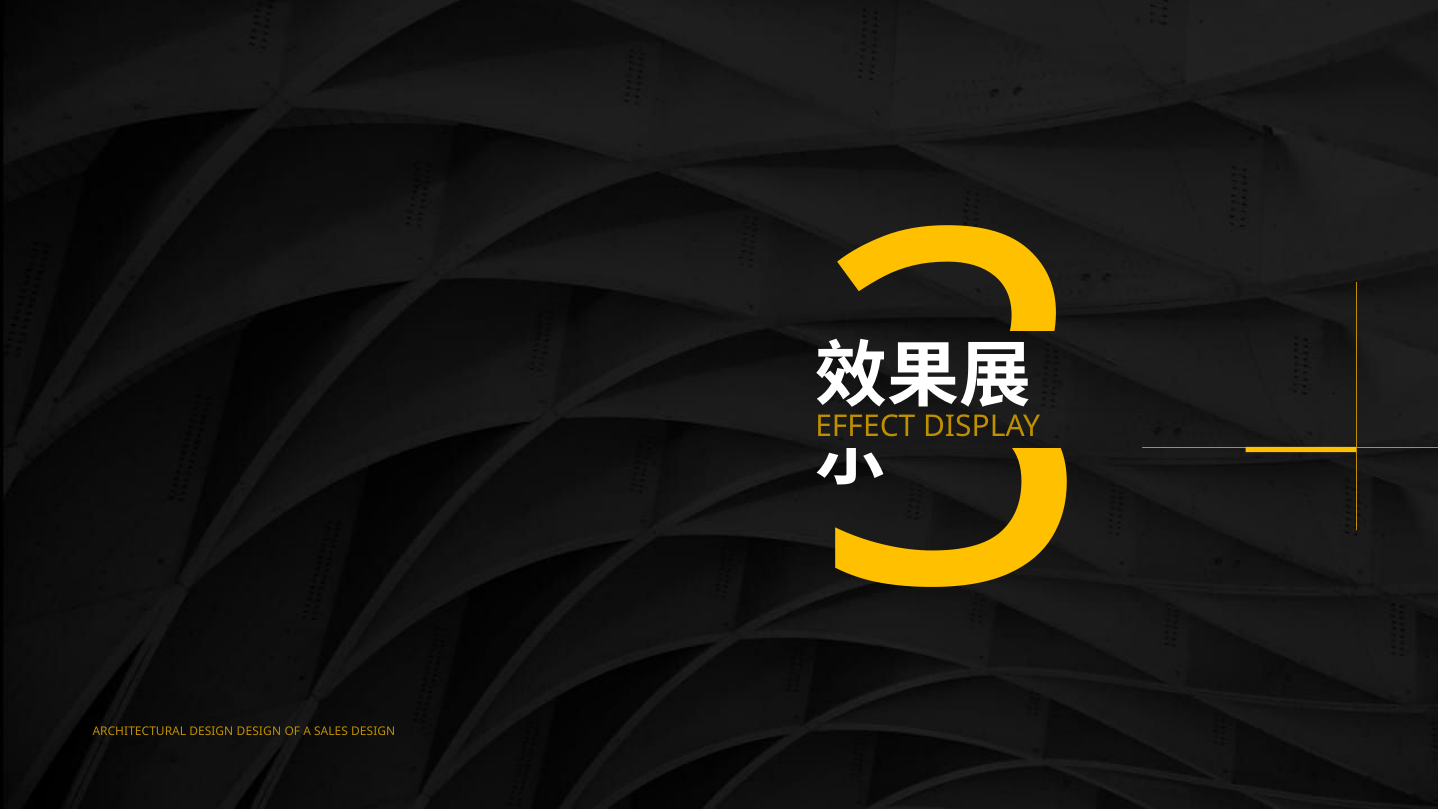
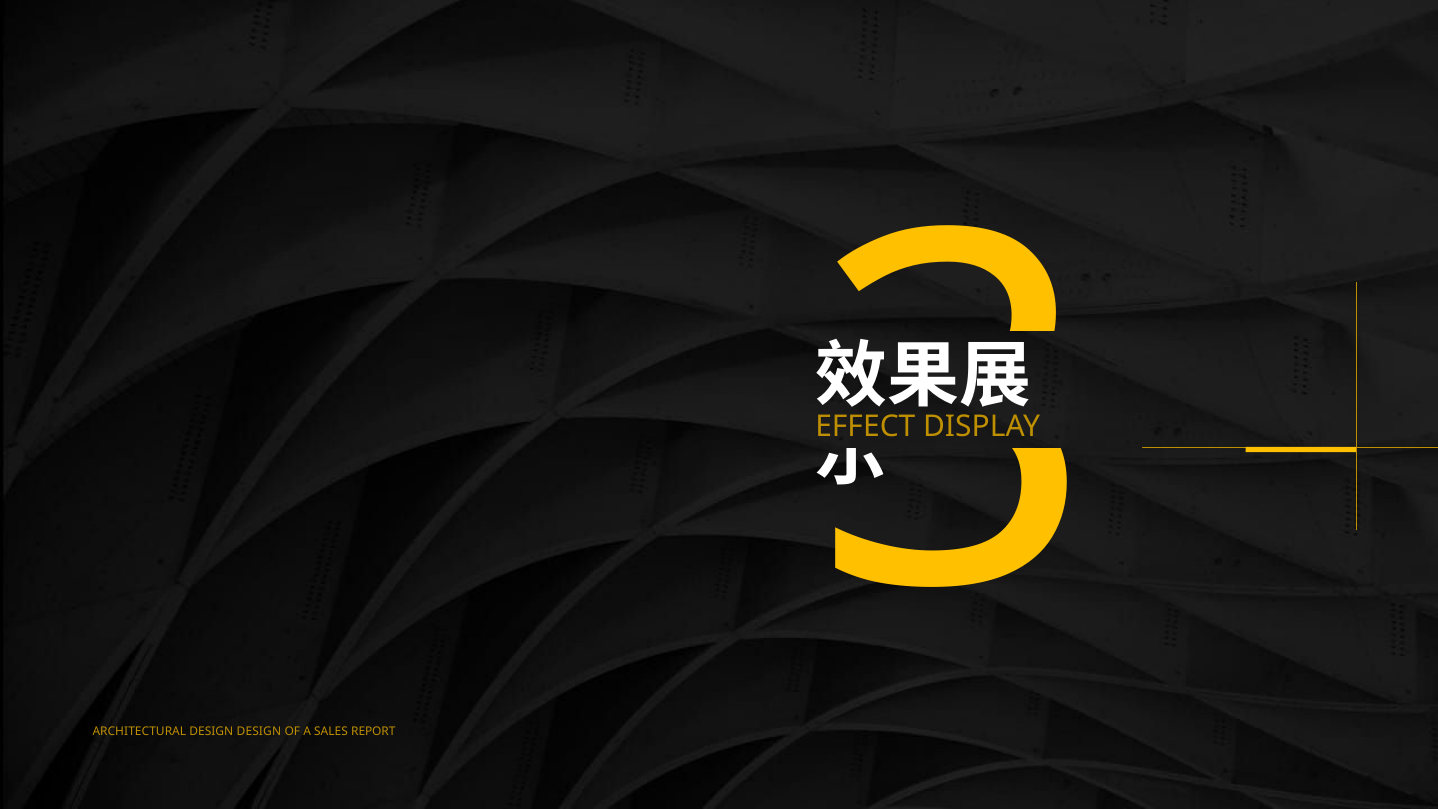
SALES DESIGN: DESIGN -> REPORT
